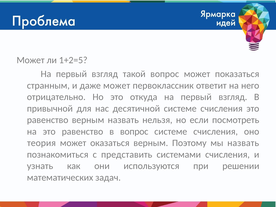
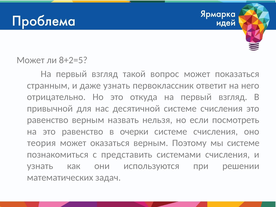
1+2=5: 1+2=5 -> 8+2=5
даже может: может -> узнать
в вопрос: вопрос -> очерки
мы назвать: назвать -> системе
